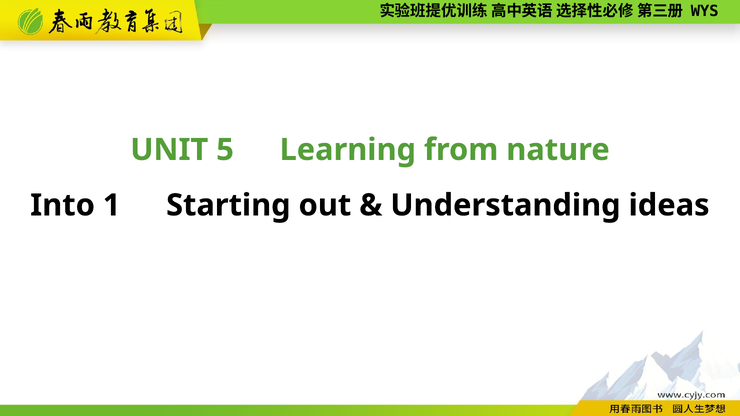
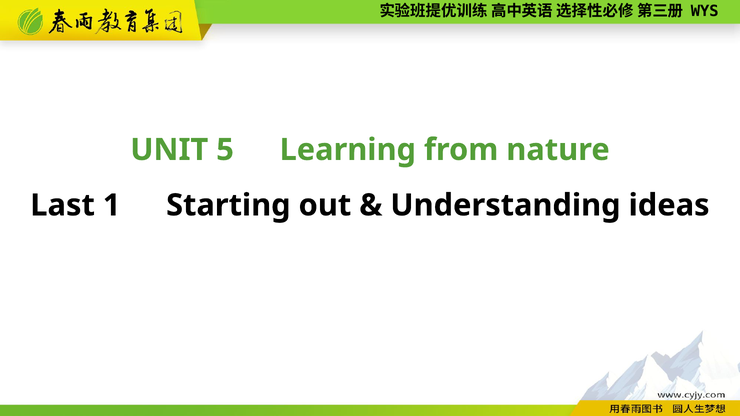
Into: Into -> Last
